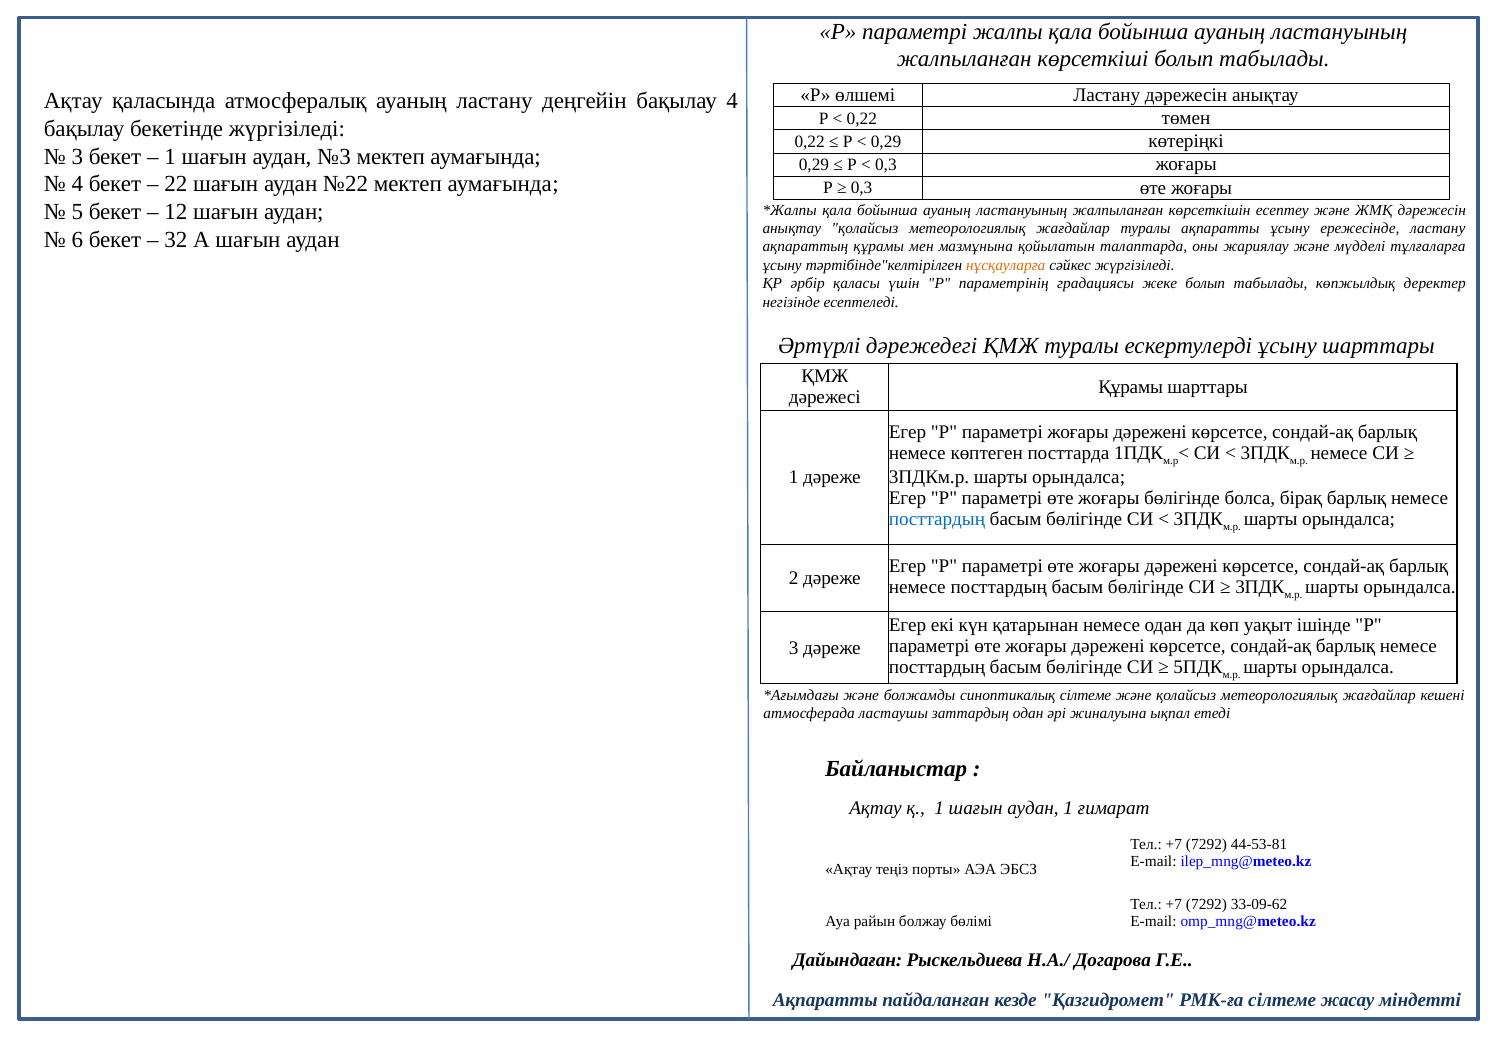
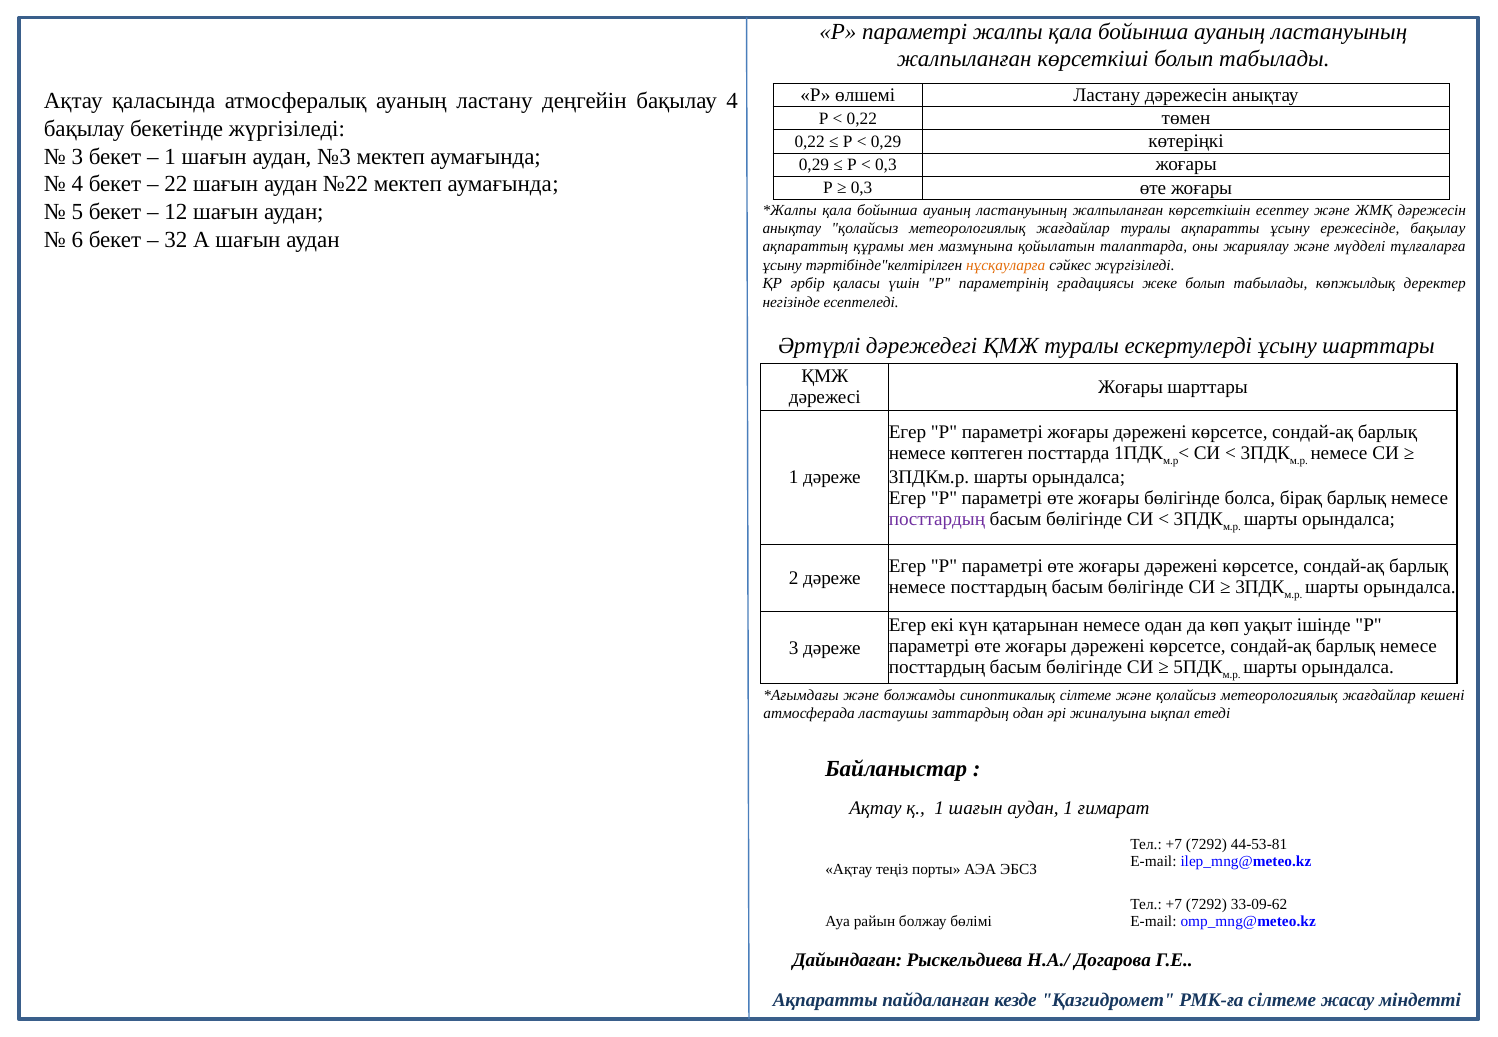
ережесінде ластану: ластану -> бақылау
Құрамы at (1131, 387): Құрамы -> Жоғары
посттардың at (937, 520) colour: blue -> purple
